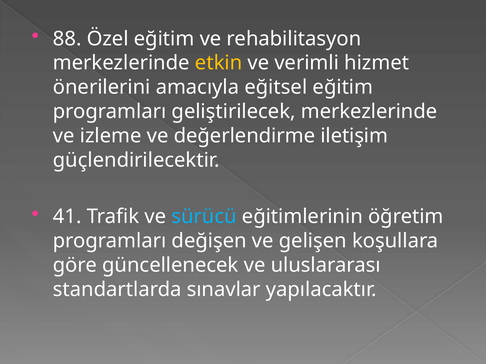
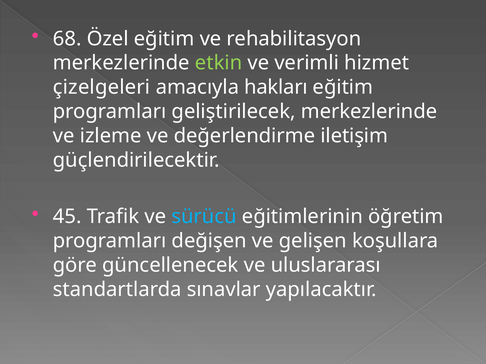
88: 88 -> 68
etkin colour: yellow -> light green
önerilerini: önerilerini -> çizelgeleri
eğitsel: eğitsel -> hakları
41: 41 -> 45
